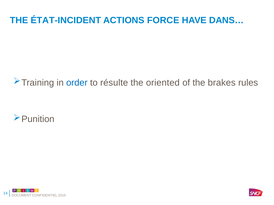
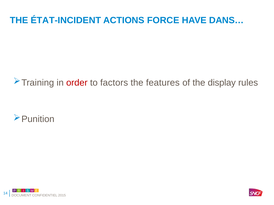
order colour: blue -> red
résulte: résulte -> factors
oriented: oriented -> features
brakes: brakes -> display
